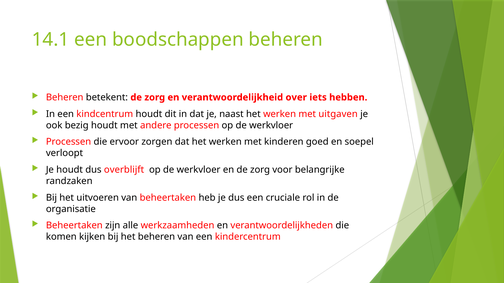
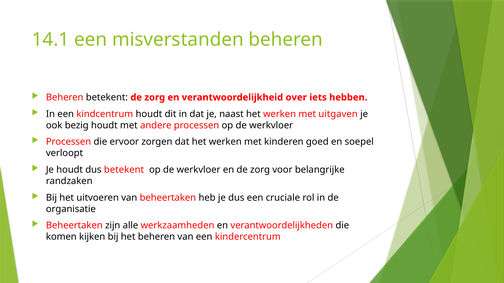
boodschappen: boodschappen -> misverstanden
dus overblijft: overblijft -> betekent
